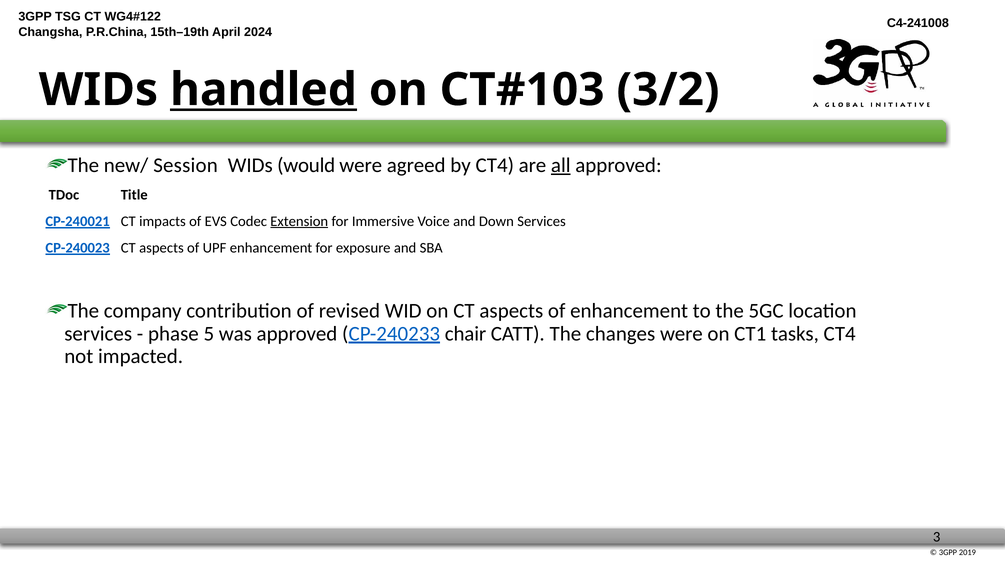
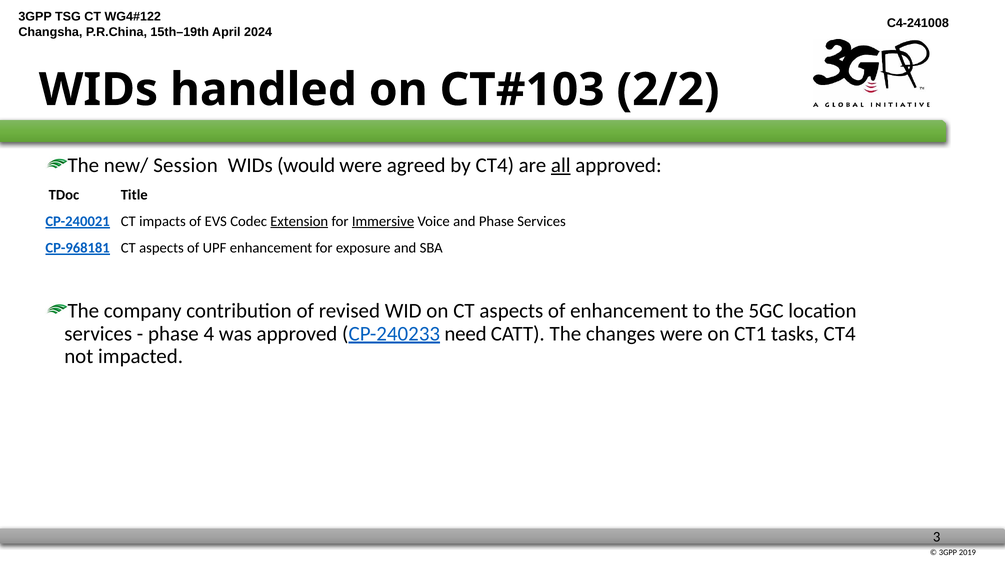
handled underline: present -> none
3/2: 3/2 -> 2/2
Immersive underline: none -> present
and Down: Down -> Phase
CP-240023: CP-240023 -> CP-968181
5: 5 -> 4
chair: chair -> need
